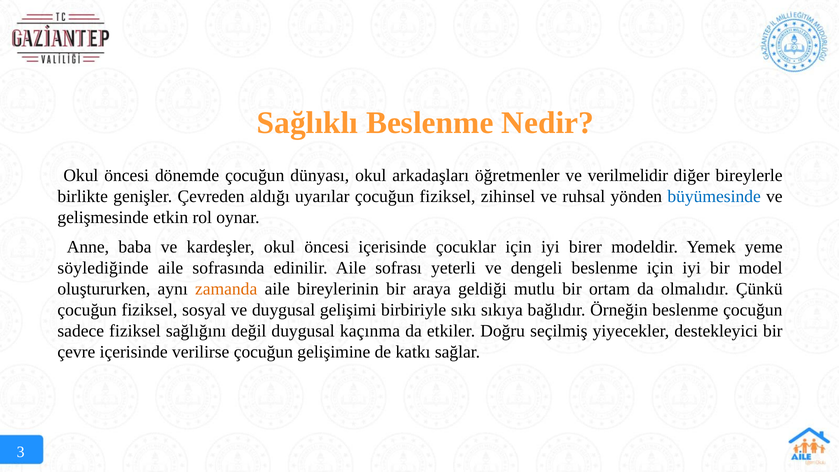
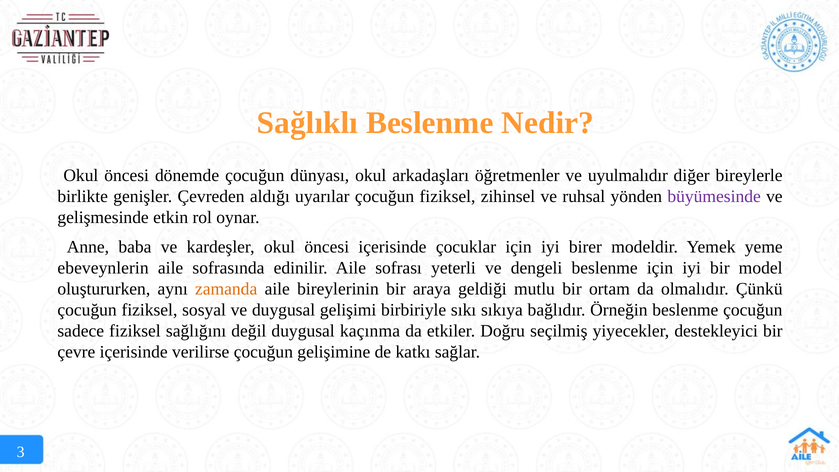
verilmelidir: verilmelidir -> uyulmalıdır
büyümesinde colour: blue -> purple
söylediğinde: söylediğinde -> ebeveynlerin
